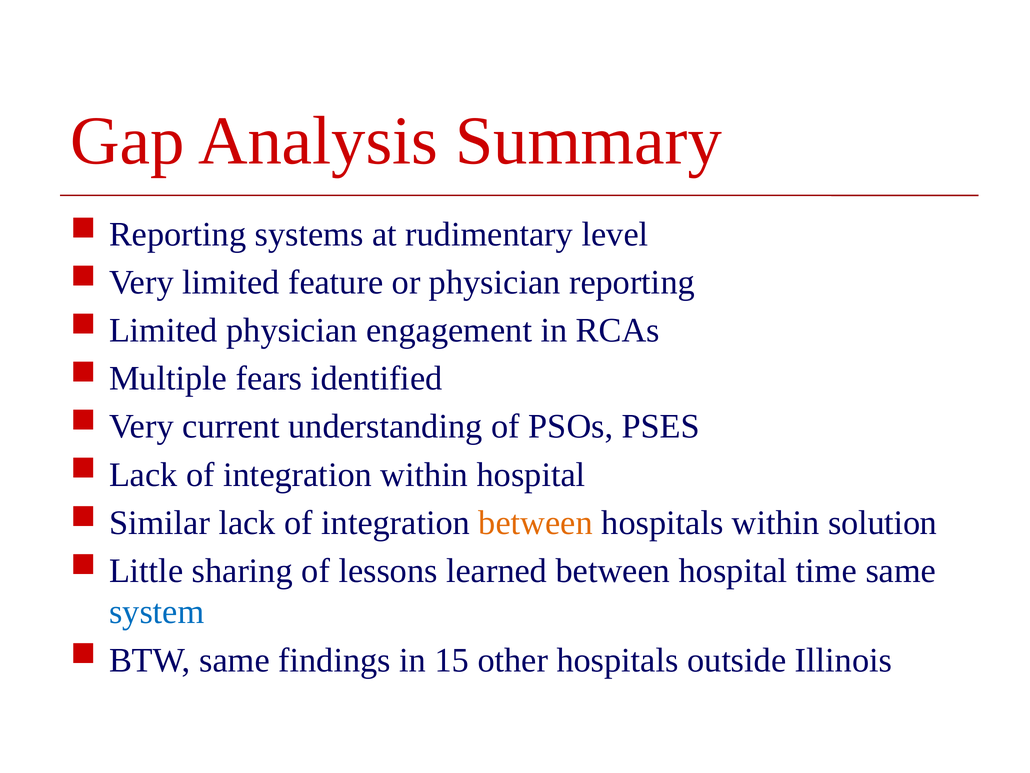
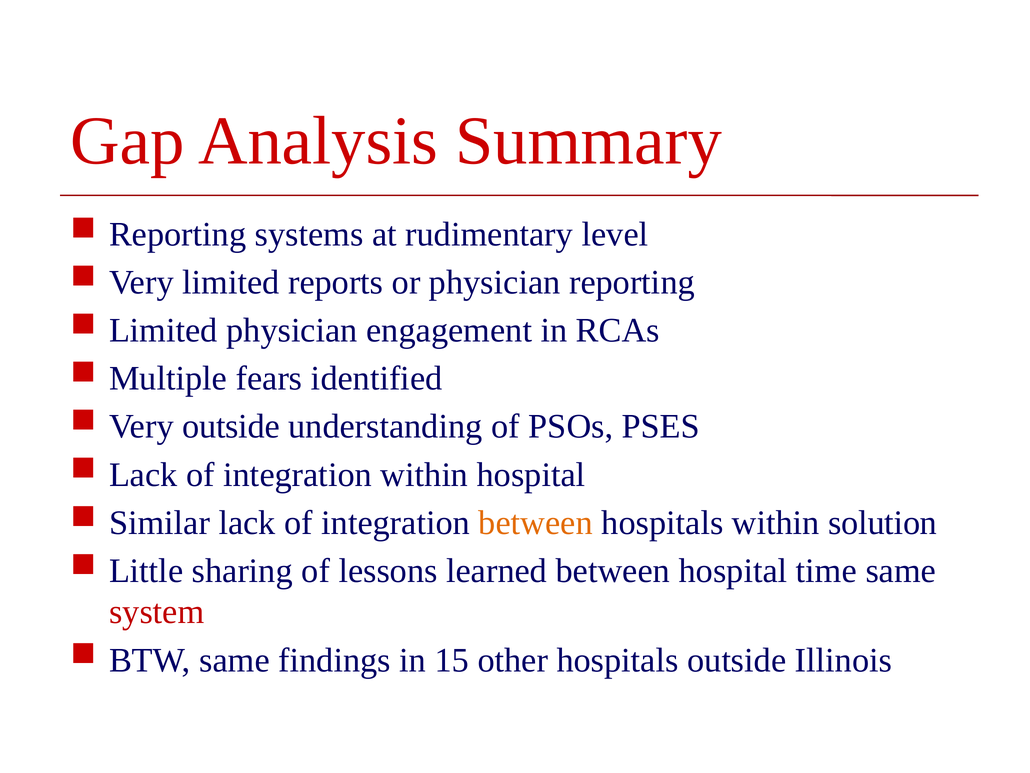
feature: feature -> reports
Very current: current -> outside
system colour: blue -> red
